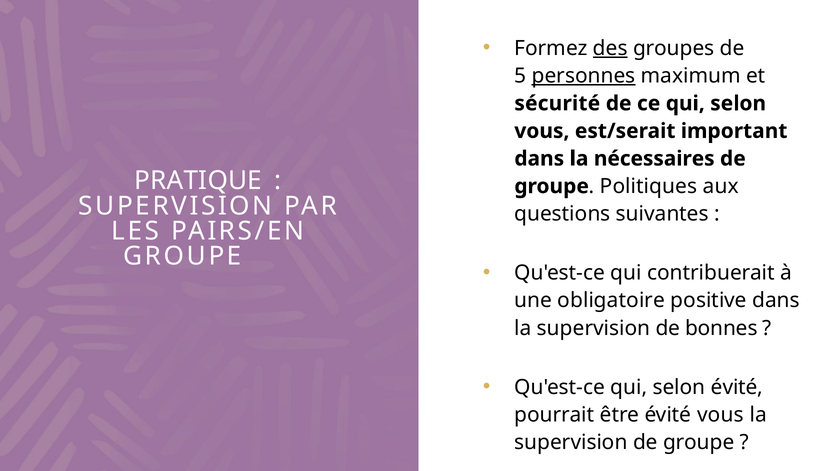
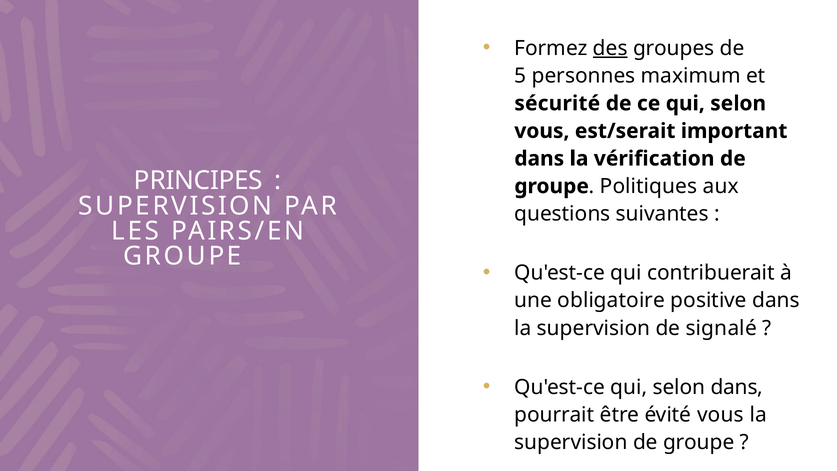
personnes underline: present -> none
nécessaires: nécessaires -> vérification
PRATIQUE: PRATIQUE -> PRINCIPES
bonnes: bonnes -> signalé
selon évité: évité -> dans
